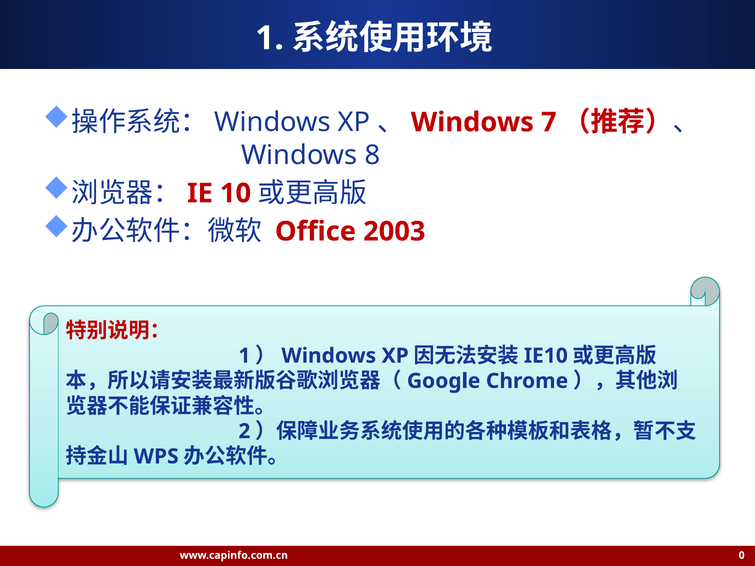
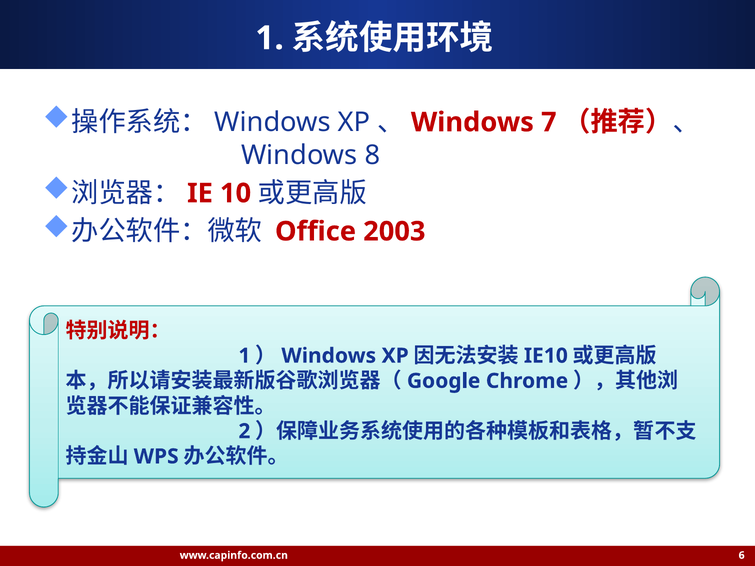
0: 0 -> 6
